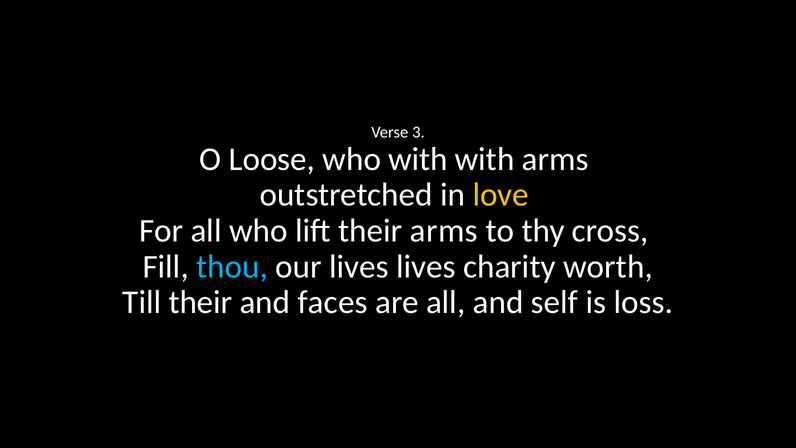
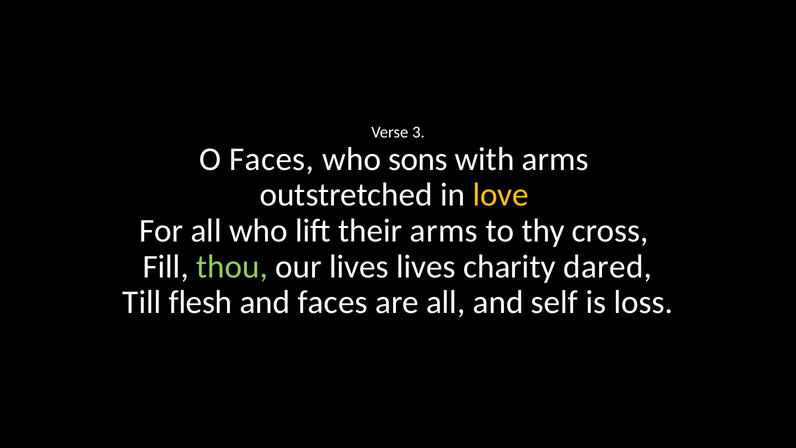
O Loose: Loose -> Faces
who with: with -> sons
thou colour: light blue -> light green
worth: worth -> dared
Till their: their -> flesh
